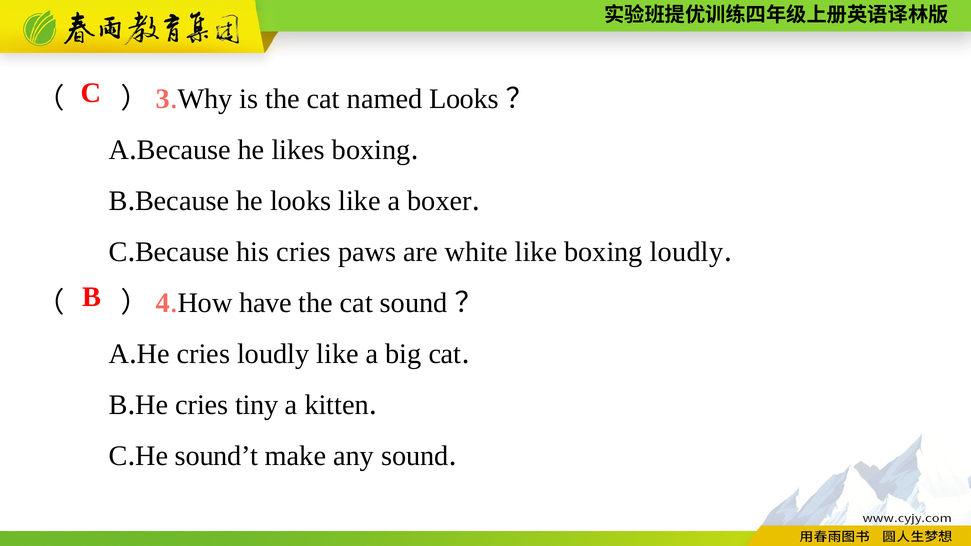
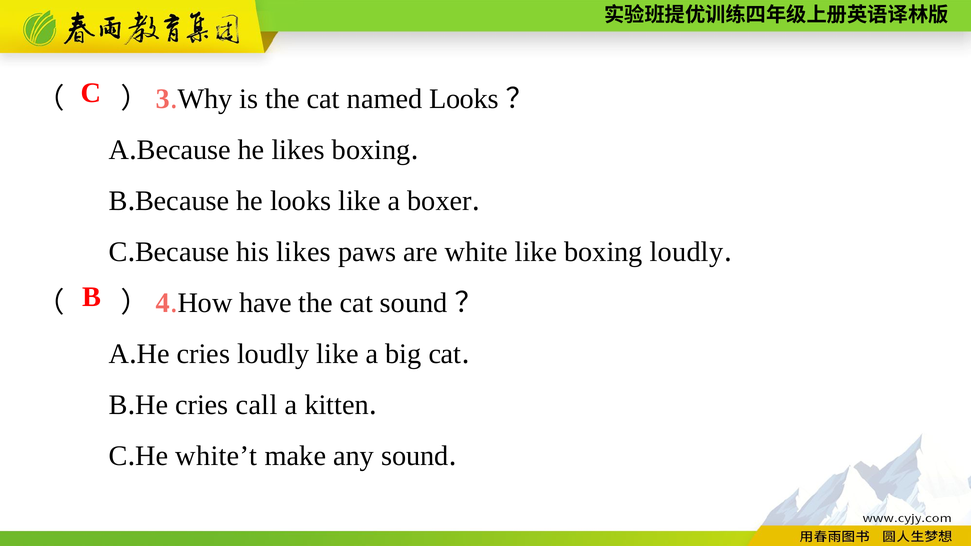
his cries: cries -> likes
tiny: tiny -> call
sound’t: sound’t -> white’t
